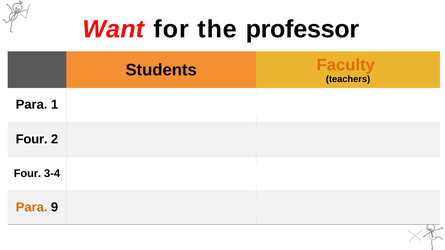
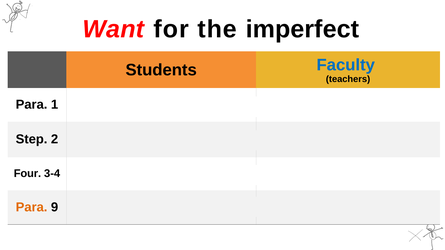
professor: professor -> imperfect
Faculty colour: orange -> blue
Four at (32, 139): Four -> Step
